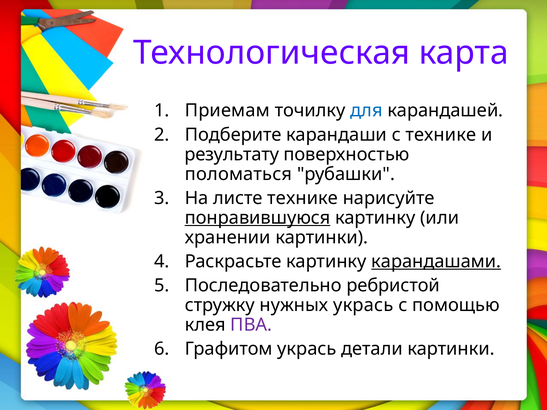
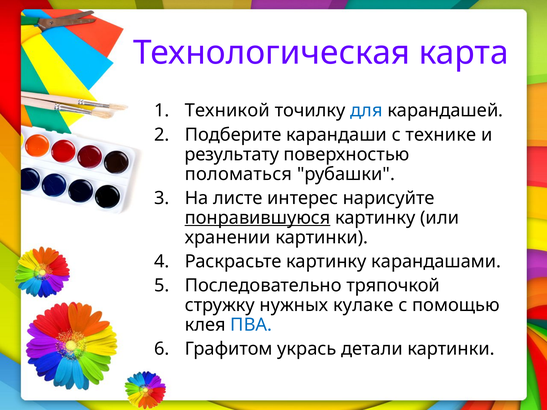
Приемам: Приемам -> Техникой
листе технике: технике -> интерес
карандашами underline: present -> none
ребристой: ребристой -> тряпочкой
нужных укрась: укрась -> кулаке
ПВА colour: purple -> blue
